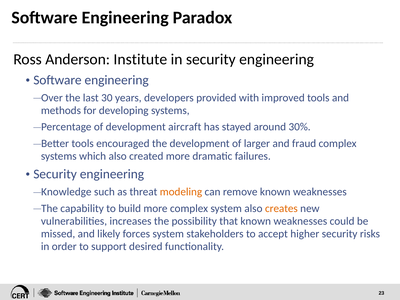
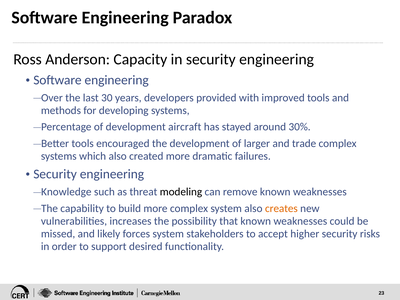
Institute: Institute -> Capacity
fraud: fraud -> trade
modeling colour: orange -> black
